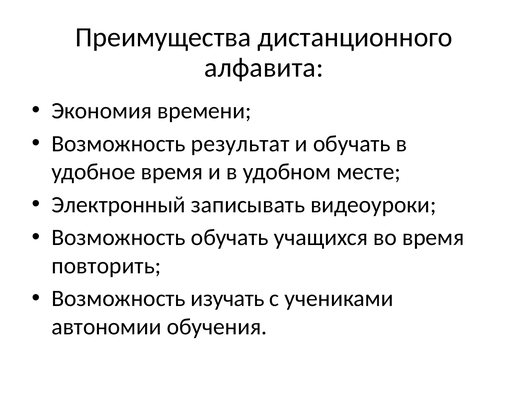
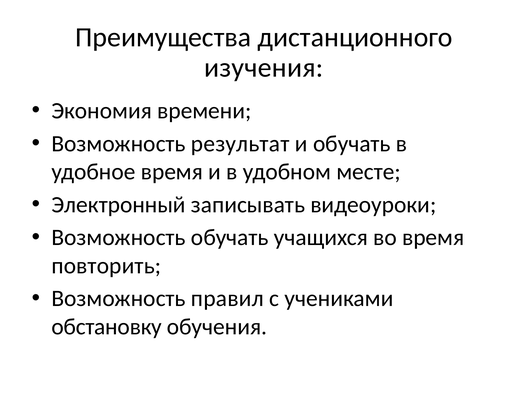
алфавита: алфавита -> изучения
изучать: изучать -> правил
автономии: автономии -> обстановку
